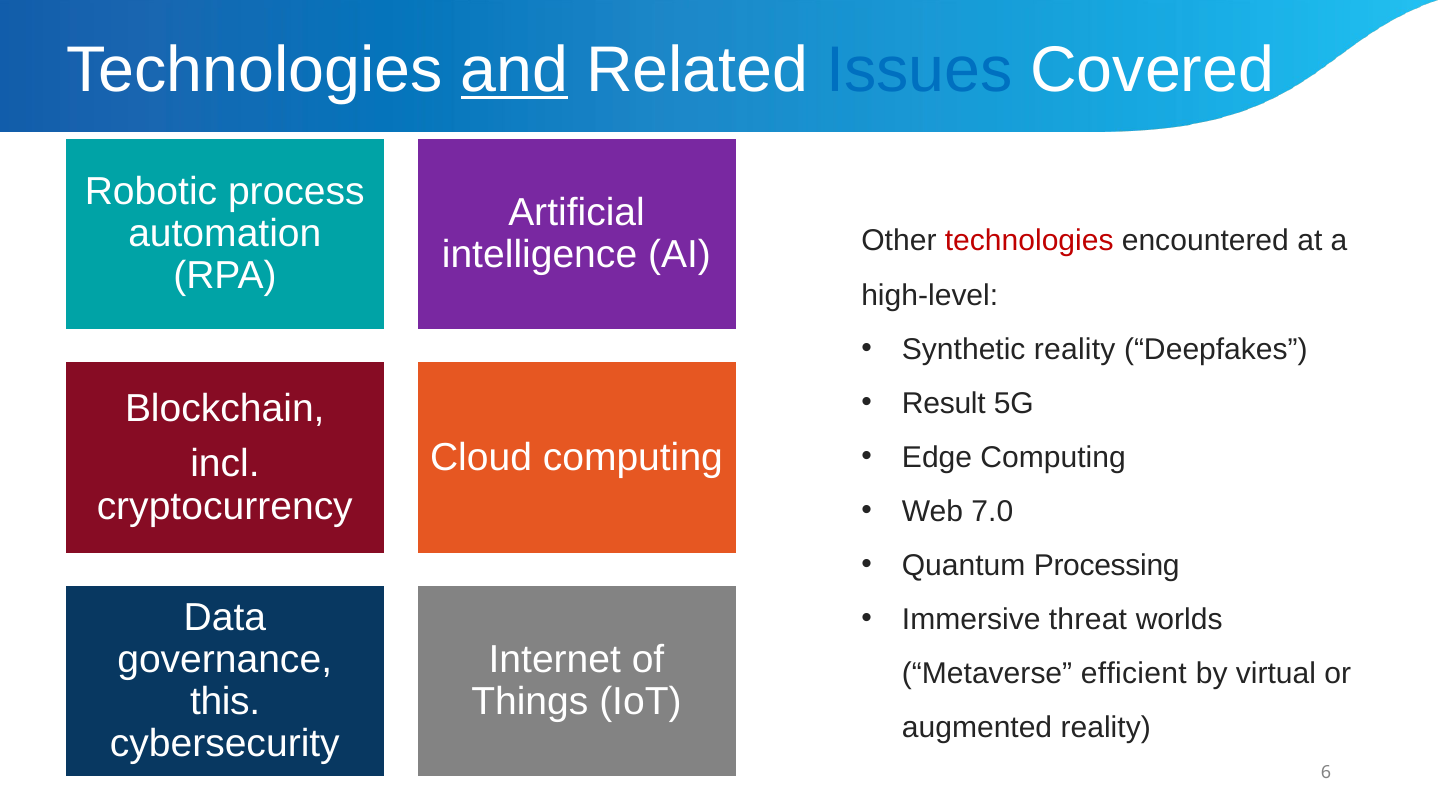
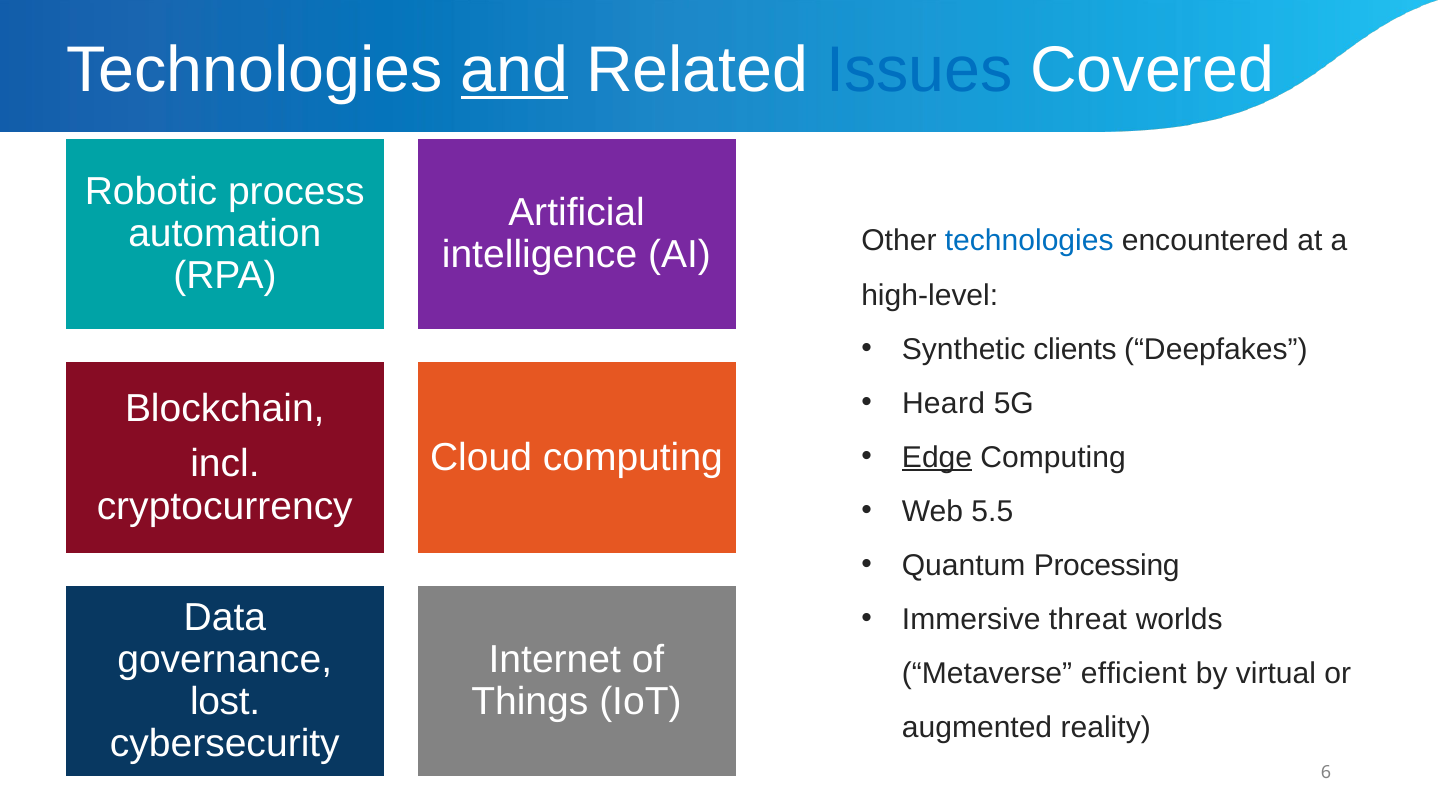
technologies at (1029, 241) colour: red -> blue
Synthetic reality: reality -> clients
Result: Result -> Heard
Edge underline: none -> present
7.0: 7.0 -> 5.5
this: this -> lost
